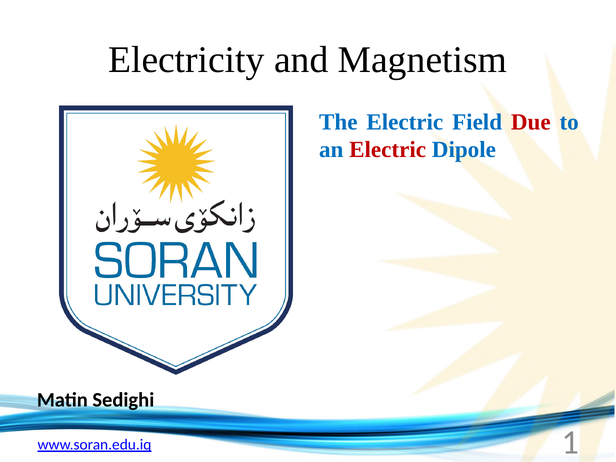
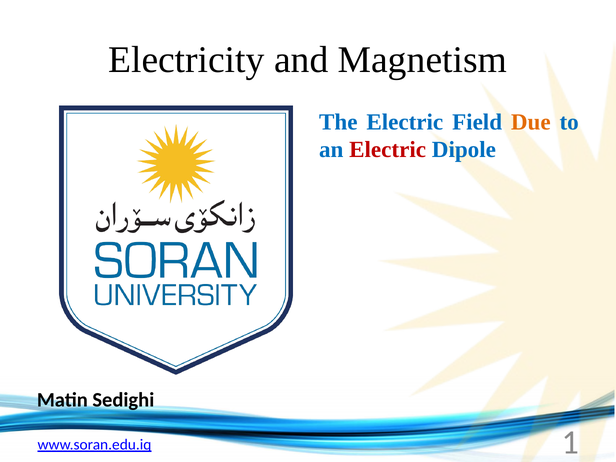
Due colour: red -> orange
